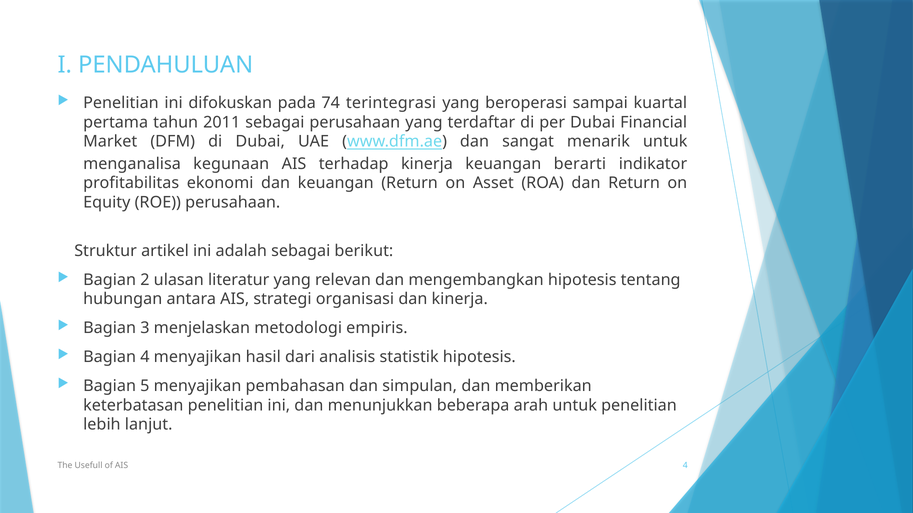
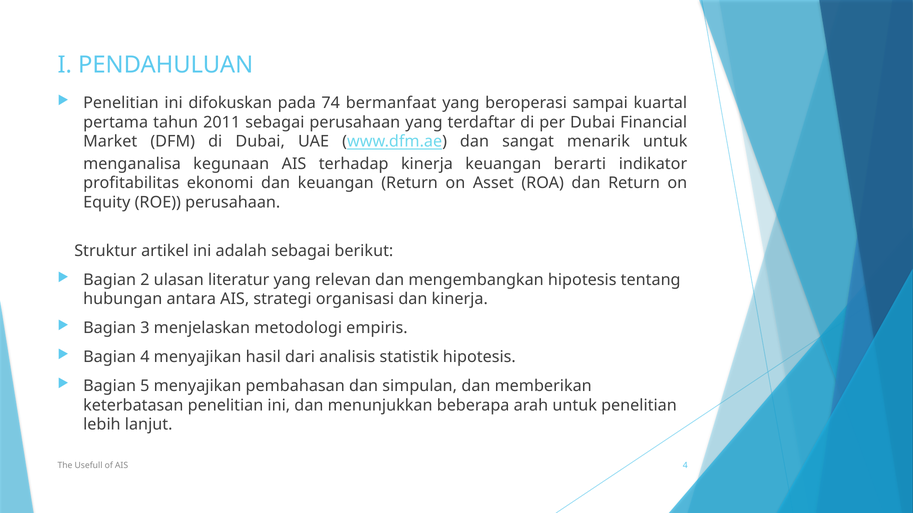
terintegrasi: terintegrasi -> bermanfaat
